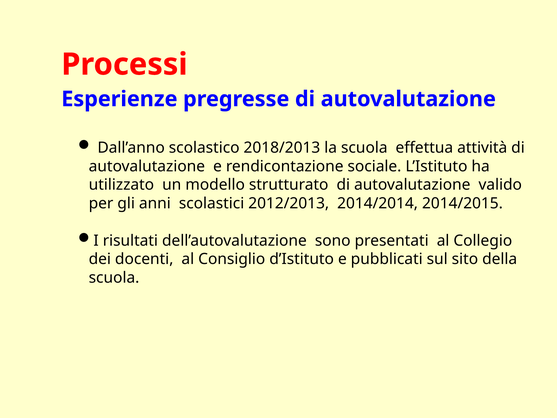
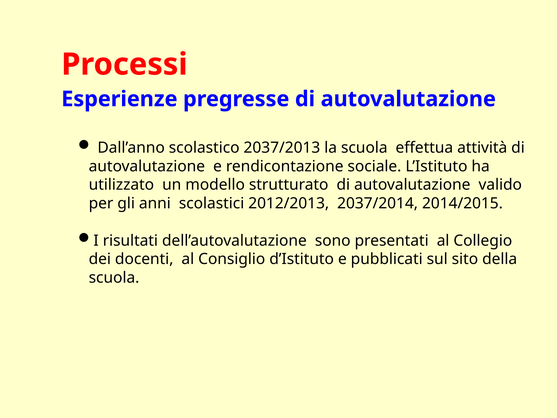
2018/2013: 2018/2013 -> 2037/2013
2014/2014: 2014/2014 -> 2037/2014
